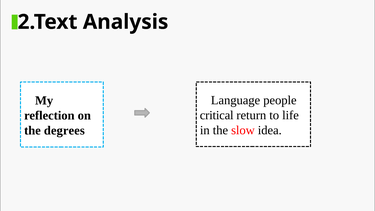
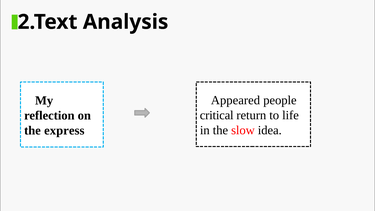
Language: Language -> Appeared
degrees: degrees -> express
